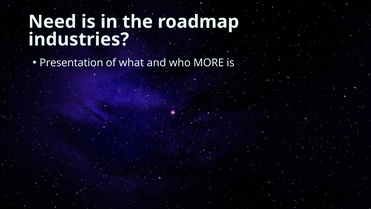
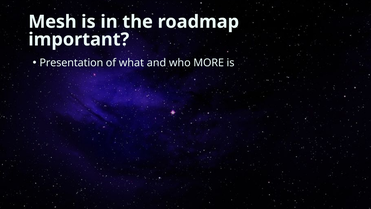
Need: Need -> Mesh
industries: industries -> important
